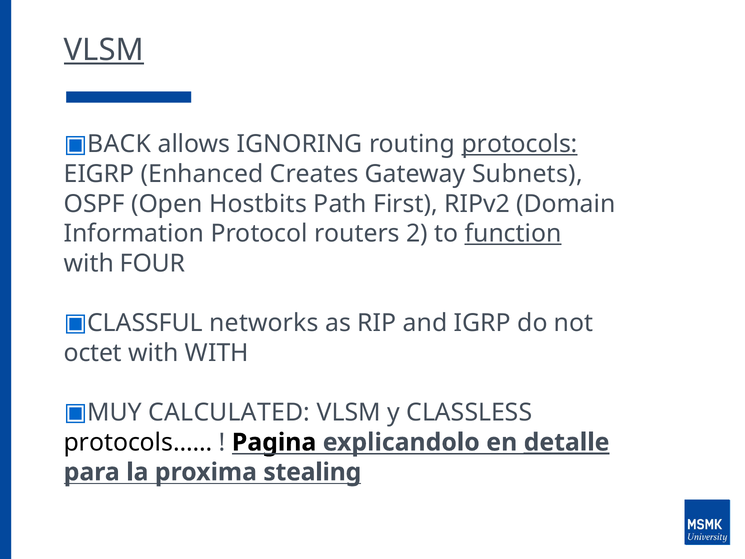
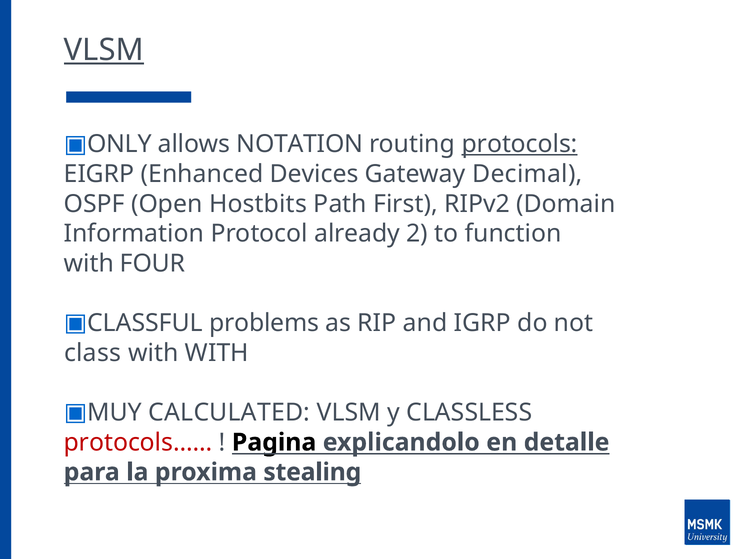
BACK: BACK -> ONLY
IGNORING: IGNORING -> NOTATION
Creates: Creates -> Devices
Subnets: Subnets -> Decimal
routers: routers -> already
function underline: present -> none
networks: networks -> problems
octet: octet -> class
protocols…… colour: black -> red
detalle underline: present -> none
